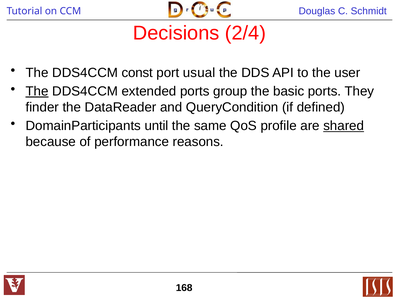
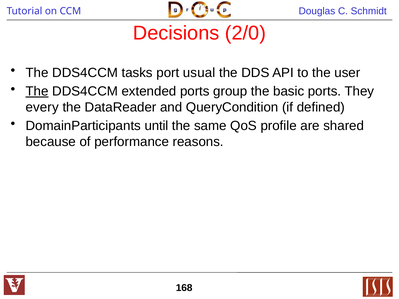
2/4: 2/4 -> 2/0
const: const -> tasks
finder: finder -> every
shared underline: present -> none
